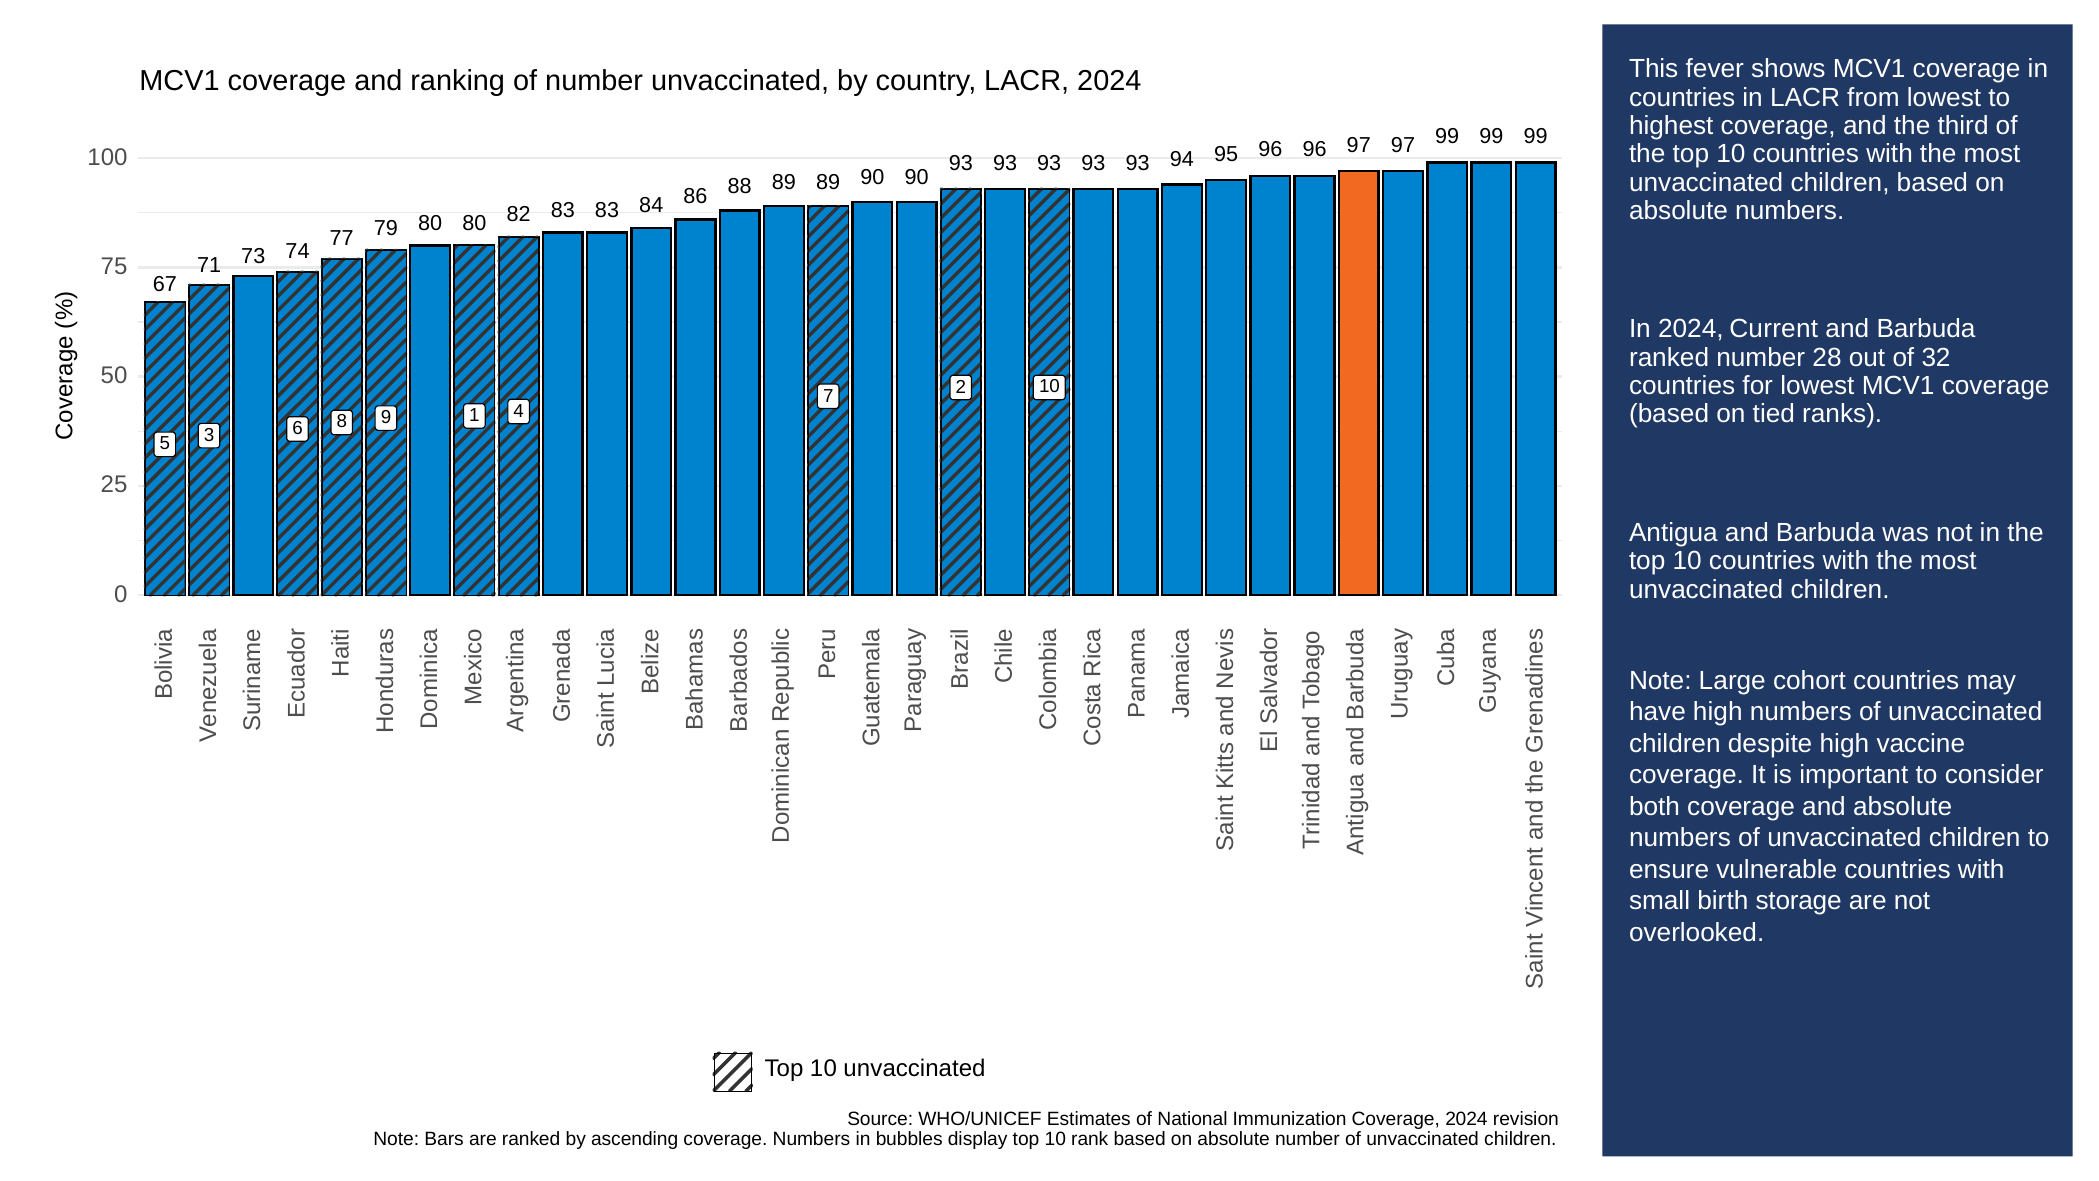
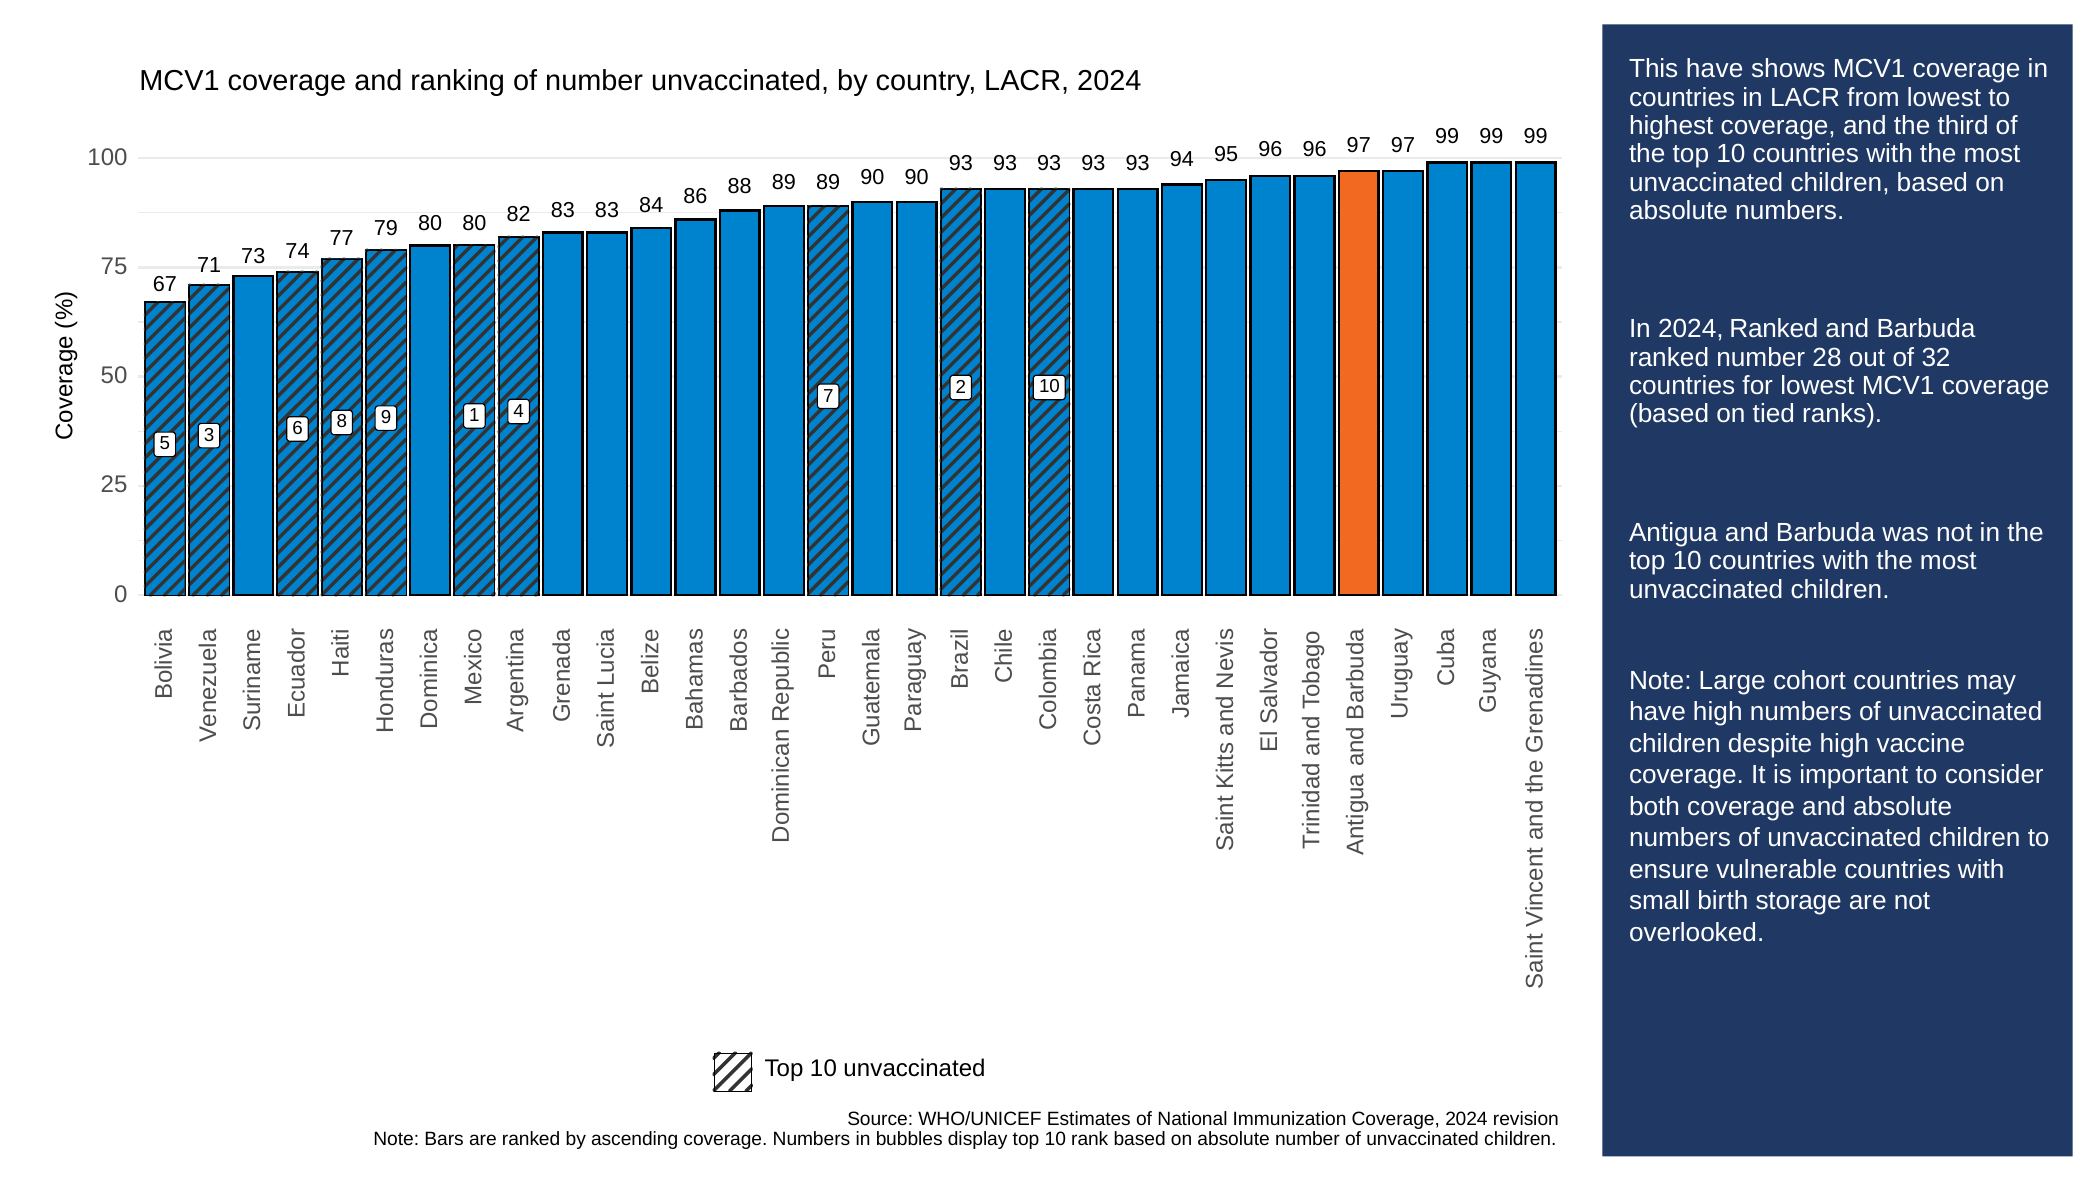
This fever: fever -> have
2024 Current: Current -> Ranked
